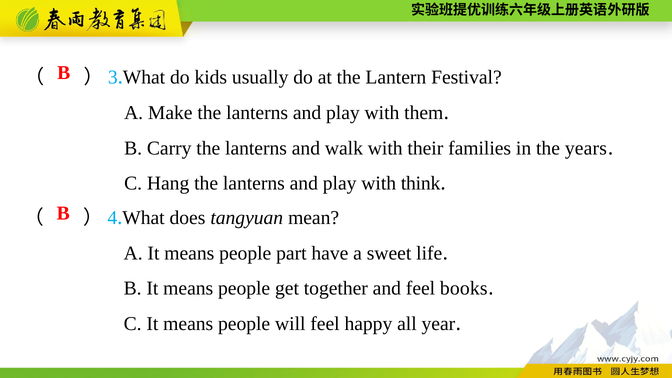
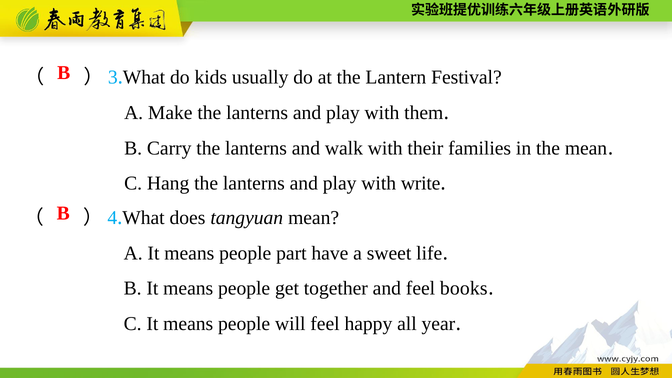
the years: years -> mean
think: think -> write
